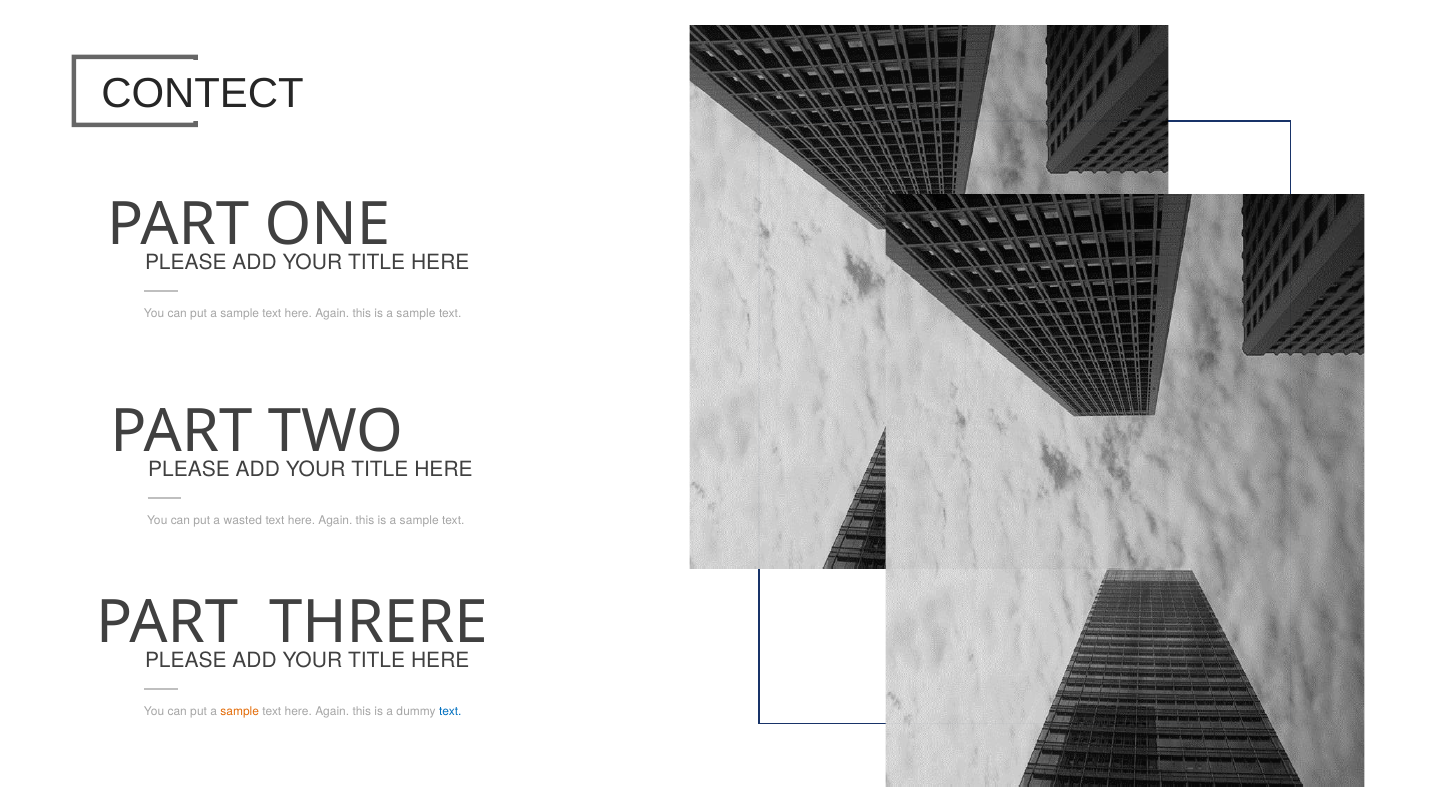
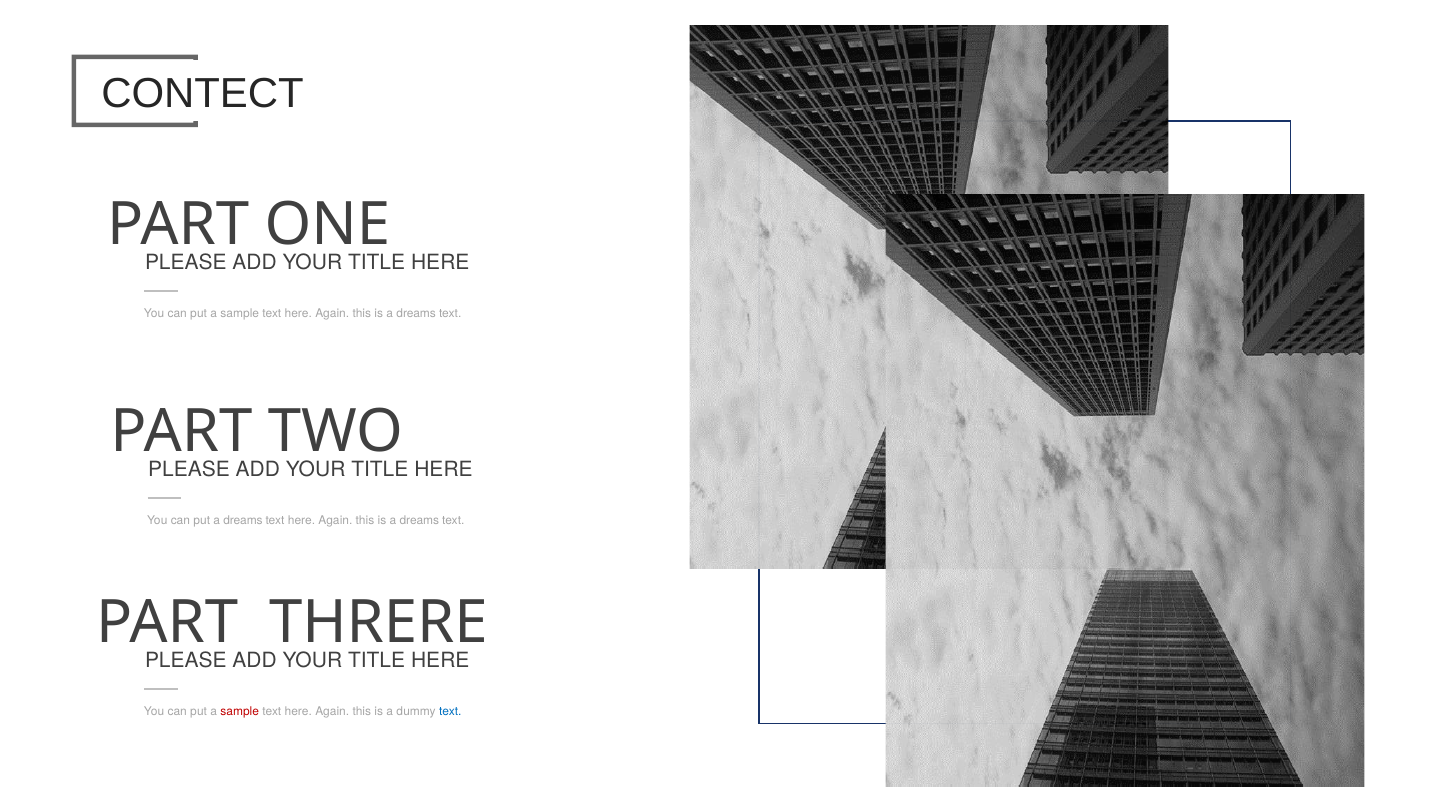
sample at (416, 314): sample -> dreams
put a wasted: wasted -> dreams
sample at (419, 521): sample -> dreams
sample at (240, 712) colour: orange -> red
